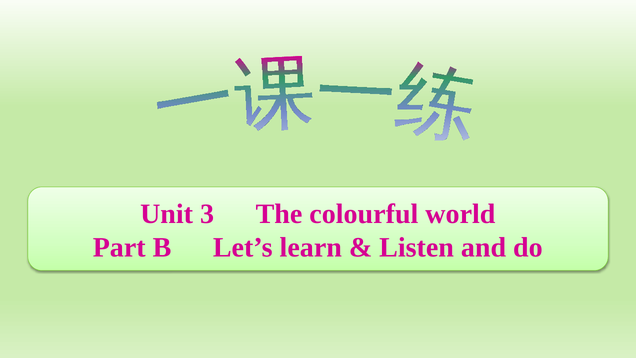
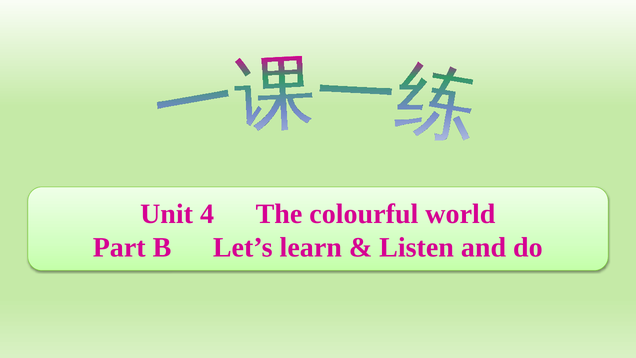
3: 3 -> 4
